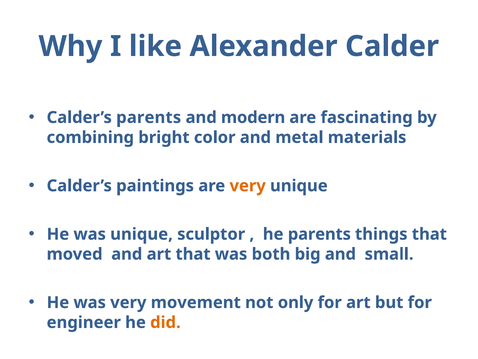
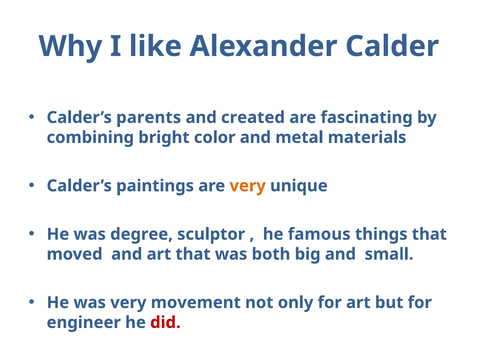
modern: modern -> created
was unique: unique -> degree
he parents: parents -> famous
did colour: orange -> red
